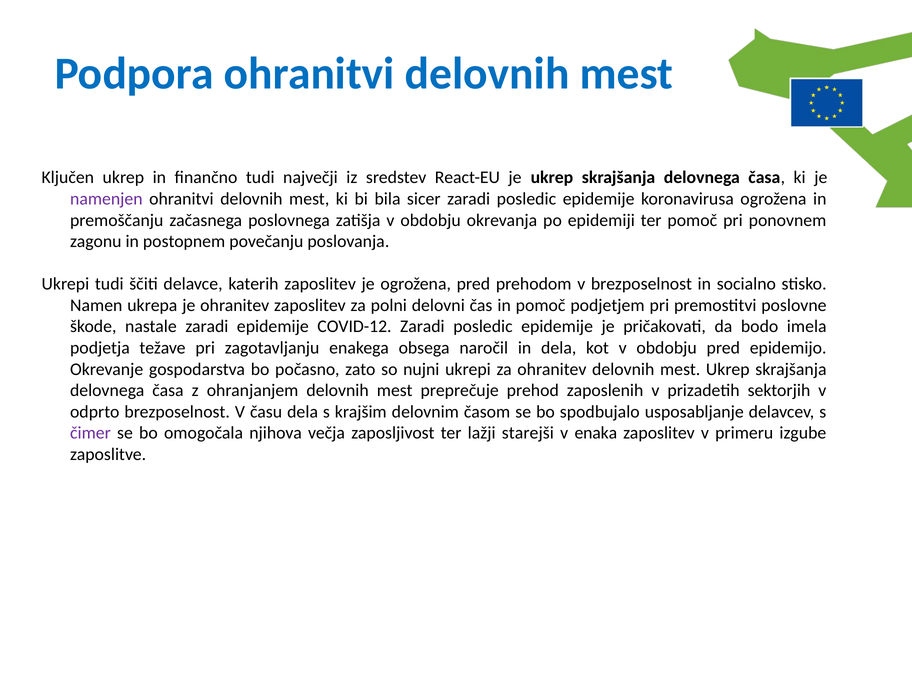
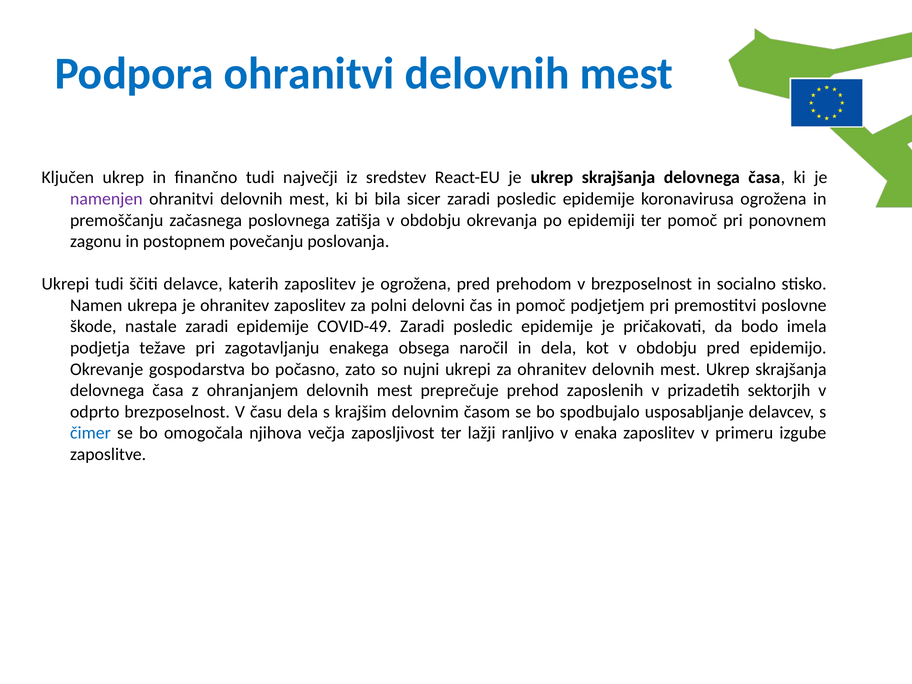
COVID-12: COVID-12 -> COVID-49
čimer colour: purple -> blue
starejši: starejši -> ranljivo
